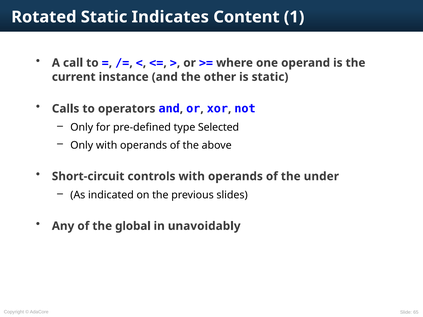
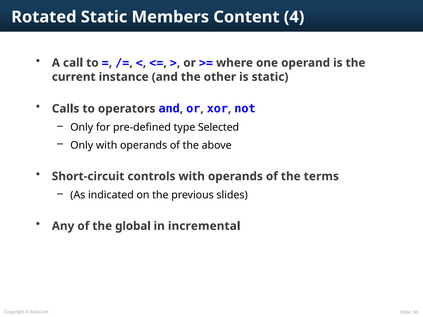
Indicates: Indicates -> Members
1: 1 -> 4
under: under -> terms
unavoidably: unavoidably -> incremental
